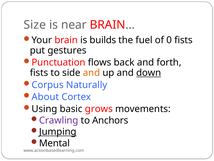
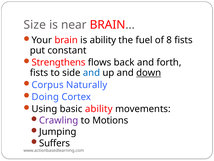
is builds: builds -> ability
0: 0 -> 8
gestures: gestures -> constant
Punctuation: Punctuation -> Strengthens
and at (92, 73) colour: orange -> blue
About: About -> Doing
basic grows: grows -> ability
Anchors: Anchors -> Motions
Jumping underline: present -> none
Mental: Mental -> Suffers
